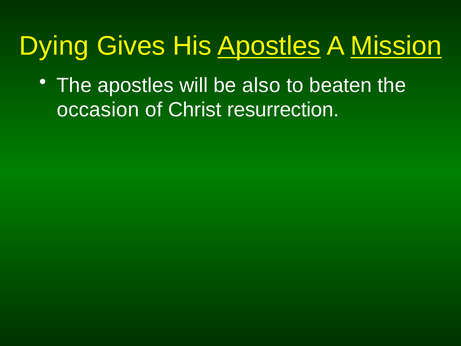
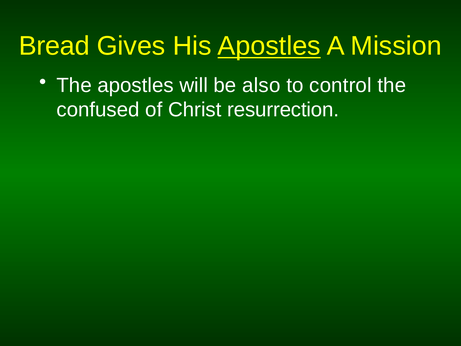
Dying: Dying -> Bread
Mission underline: present -> none
beaten: beaten -> control
occasion: occasion -> confused
